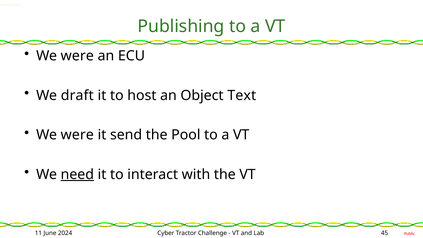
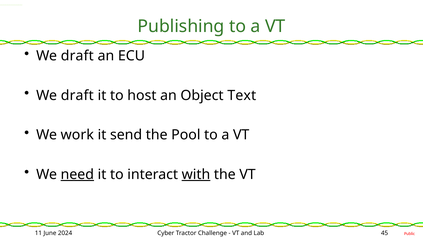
were at (77, 56): were -> draft
were at (77, 135): were -> work
with underline: none -> present
